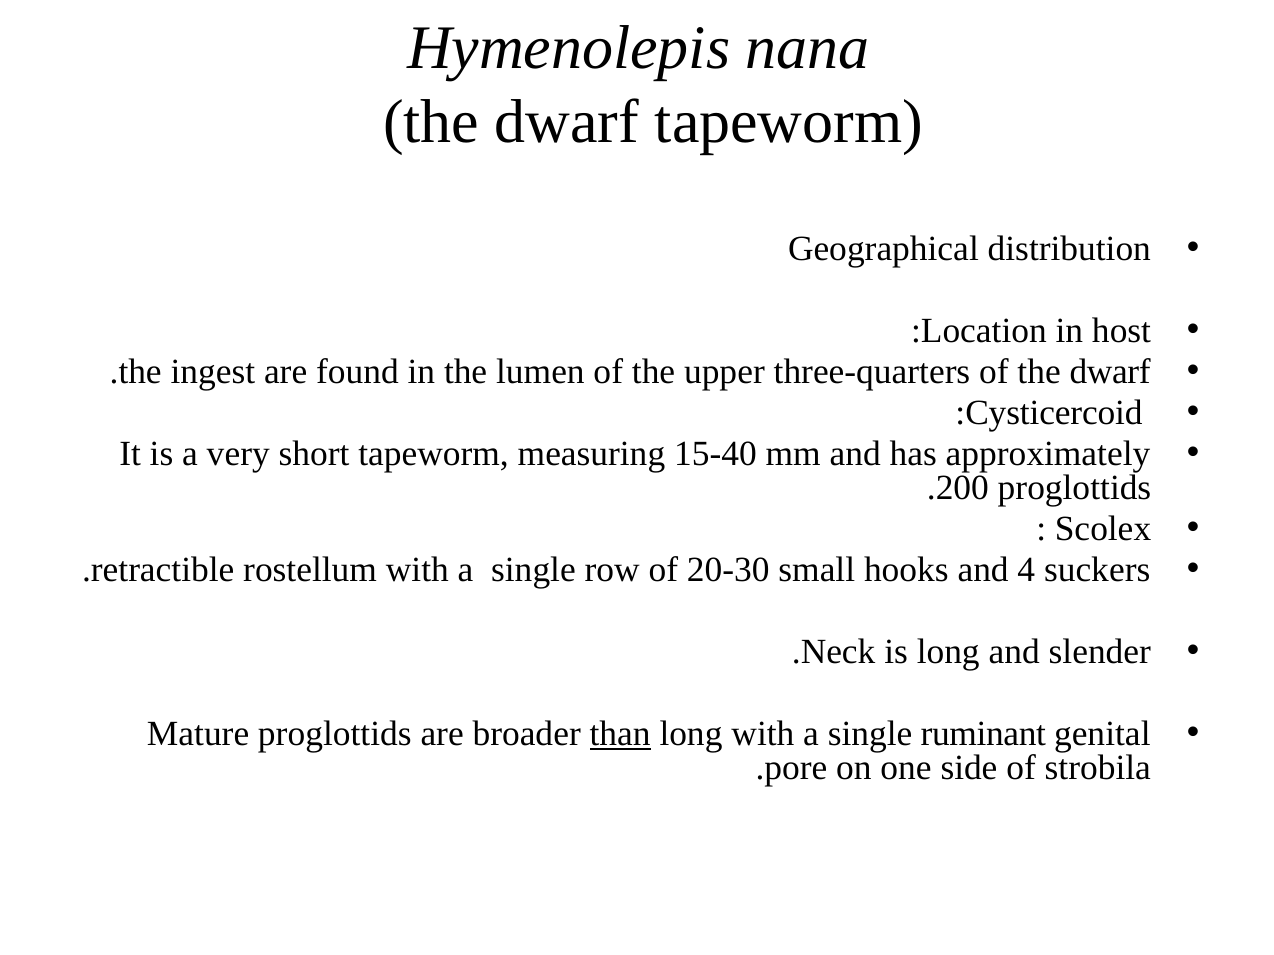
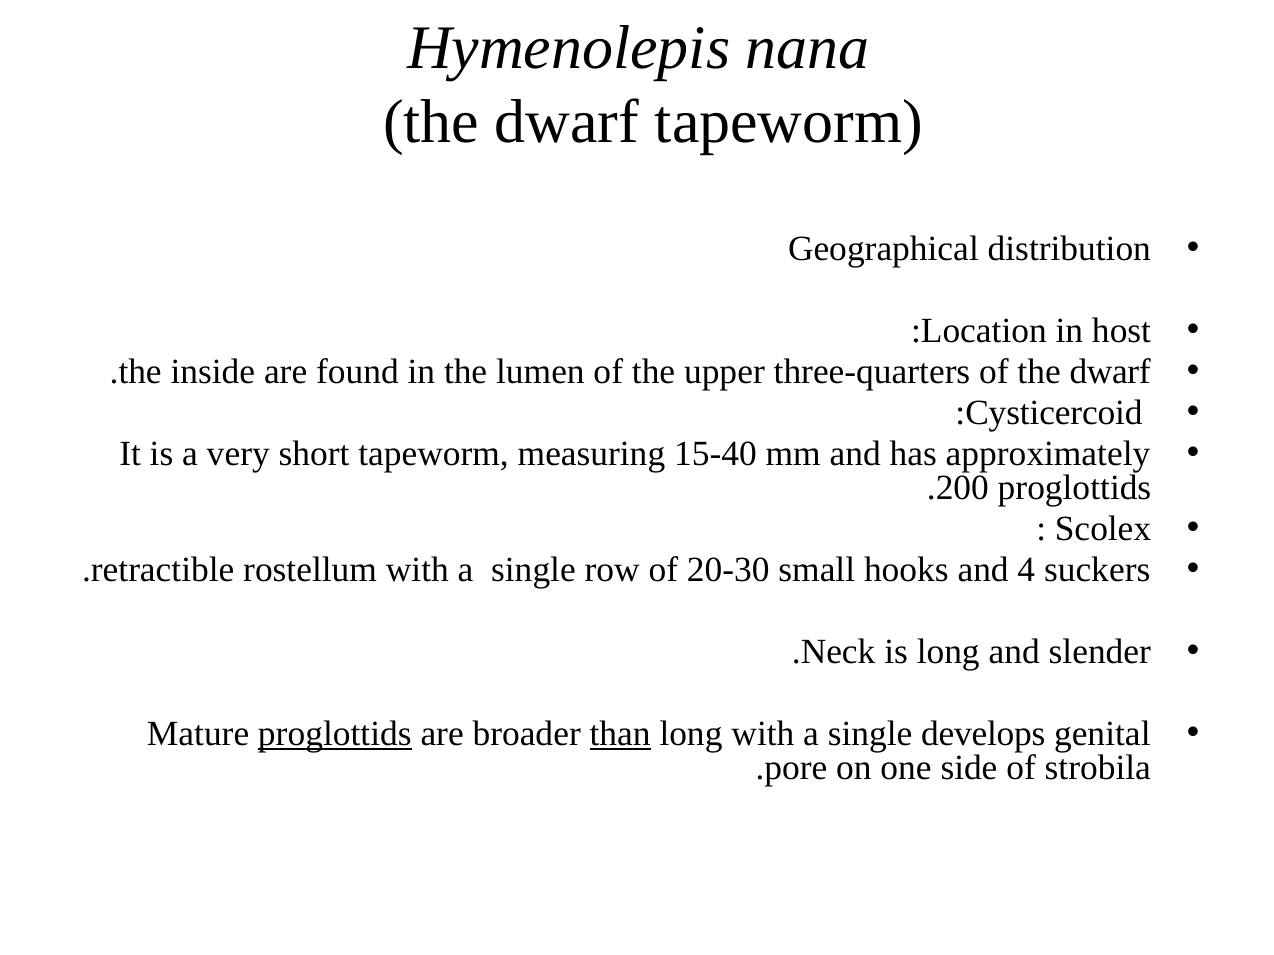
ingest: ingest -> inside
proglottids at (335, 735) underline: none -> present
ruminant: ruminant -> develops
